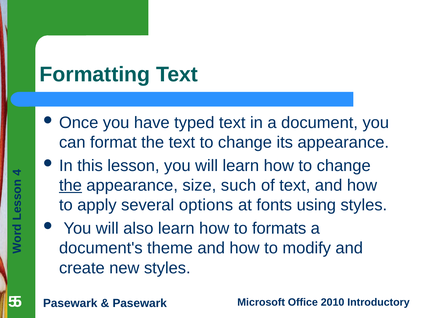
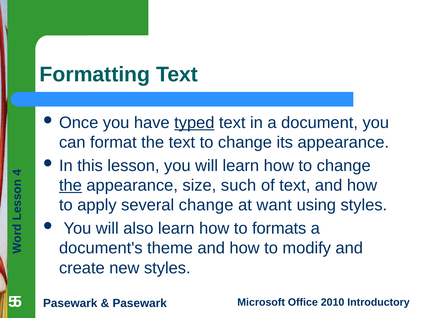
typed underline: none -> present
several options: options -> change
fonts: fonts -> want
